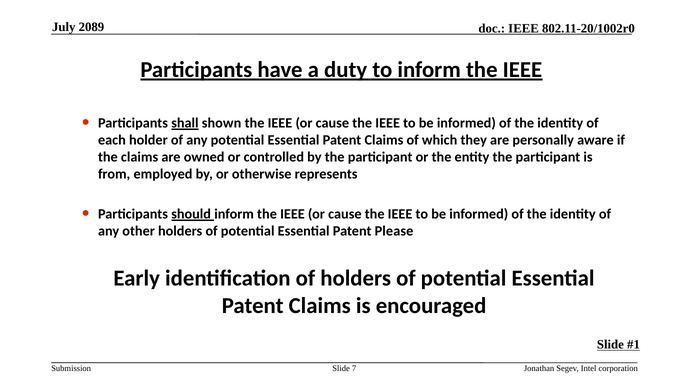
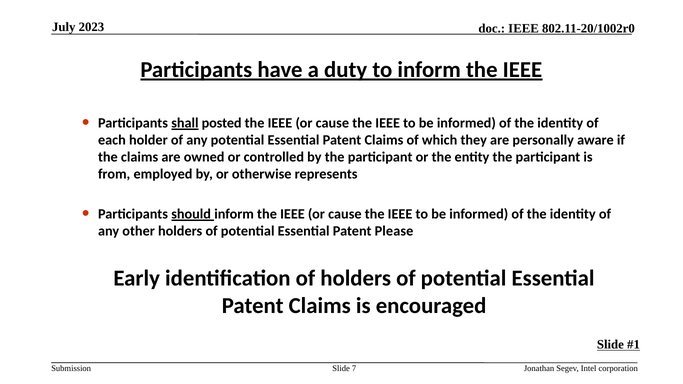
2089: 2089 -> 2023
shown: shown -> posted
